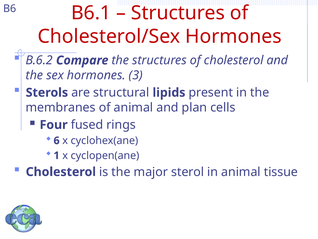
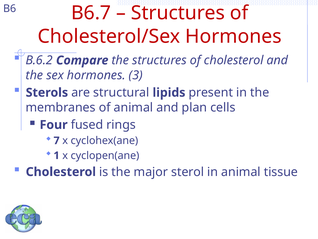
B6.1: B6.1 -> B6.7
6: 6 -> 7
